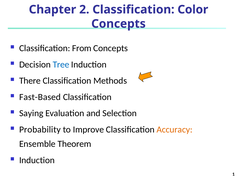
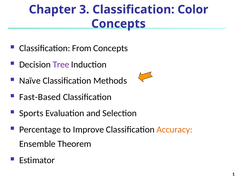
2: 2 -> 3
Tree colour: blue -> purple
There: There -> Naïve
Saying: Saying -> Sports
Probability: Probability -> Percentage
Induction at (37, 160): Induction -> Estimator
